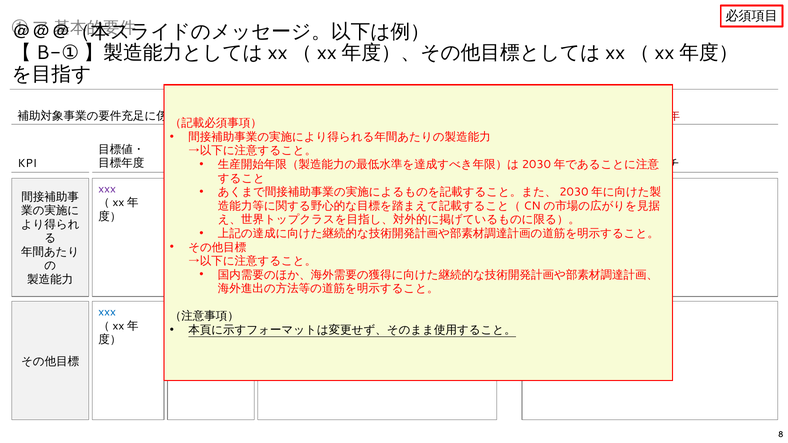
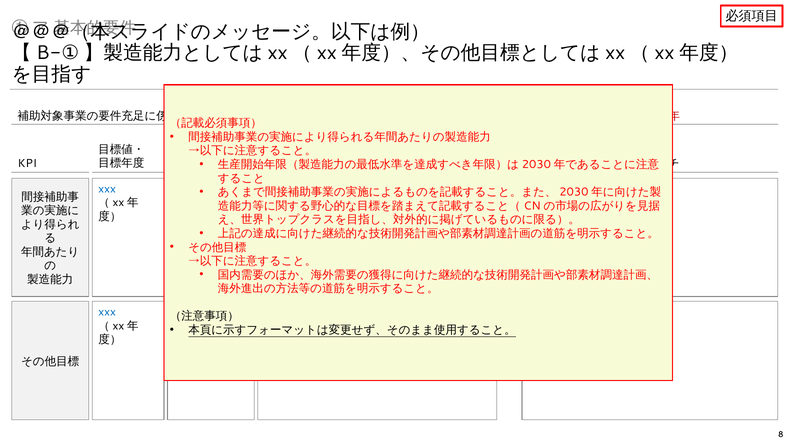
xxx at (107, 189) colour: purple -> blue
